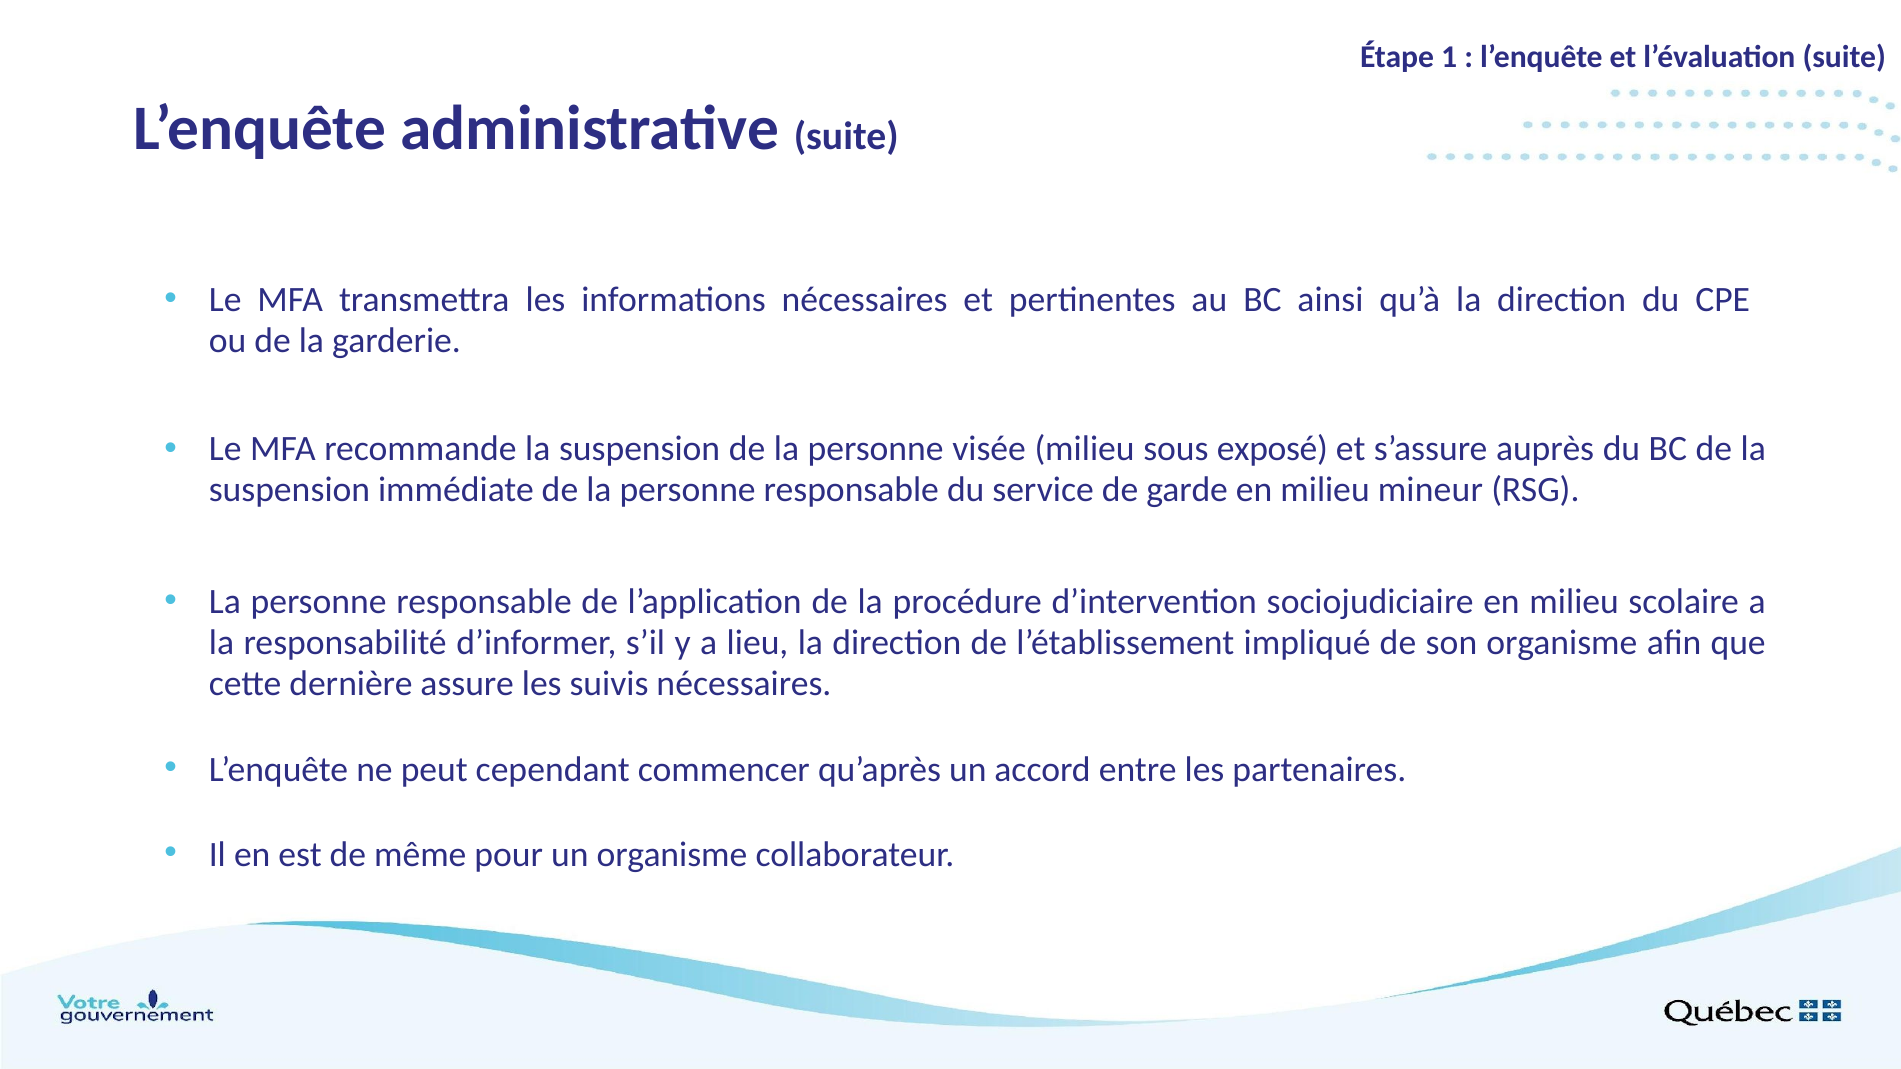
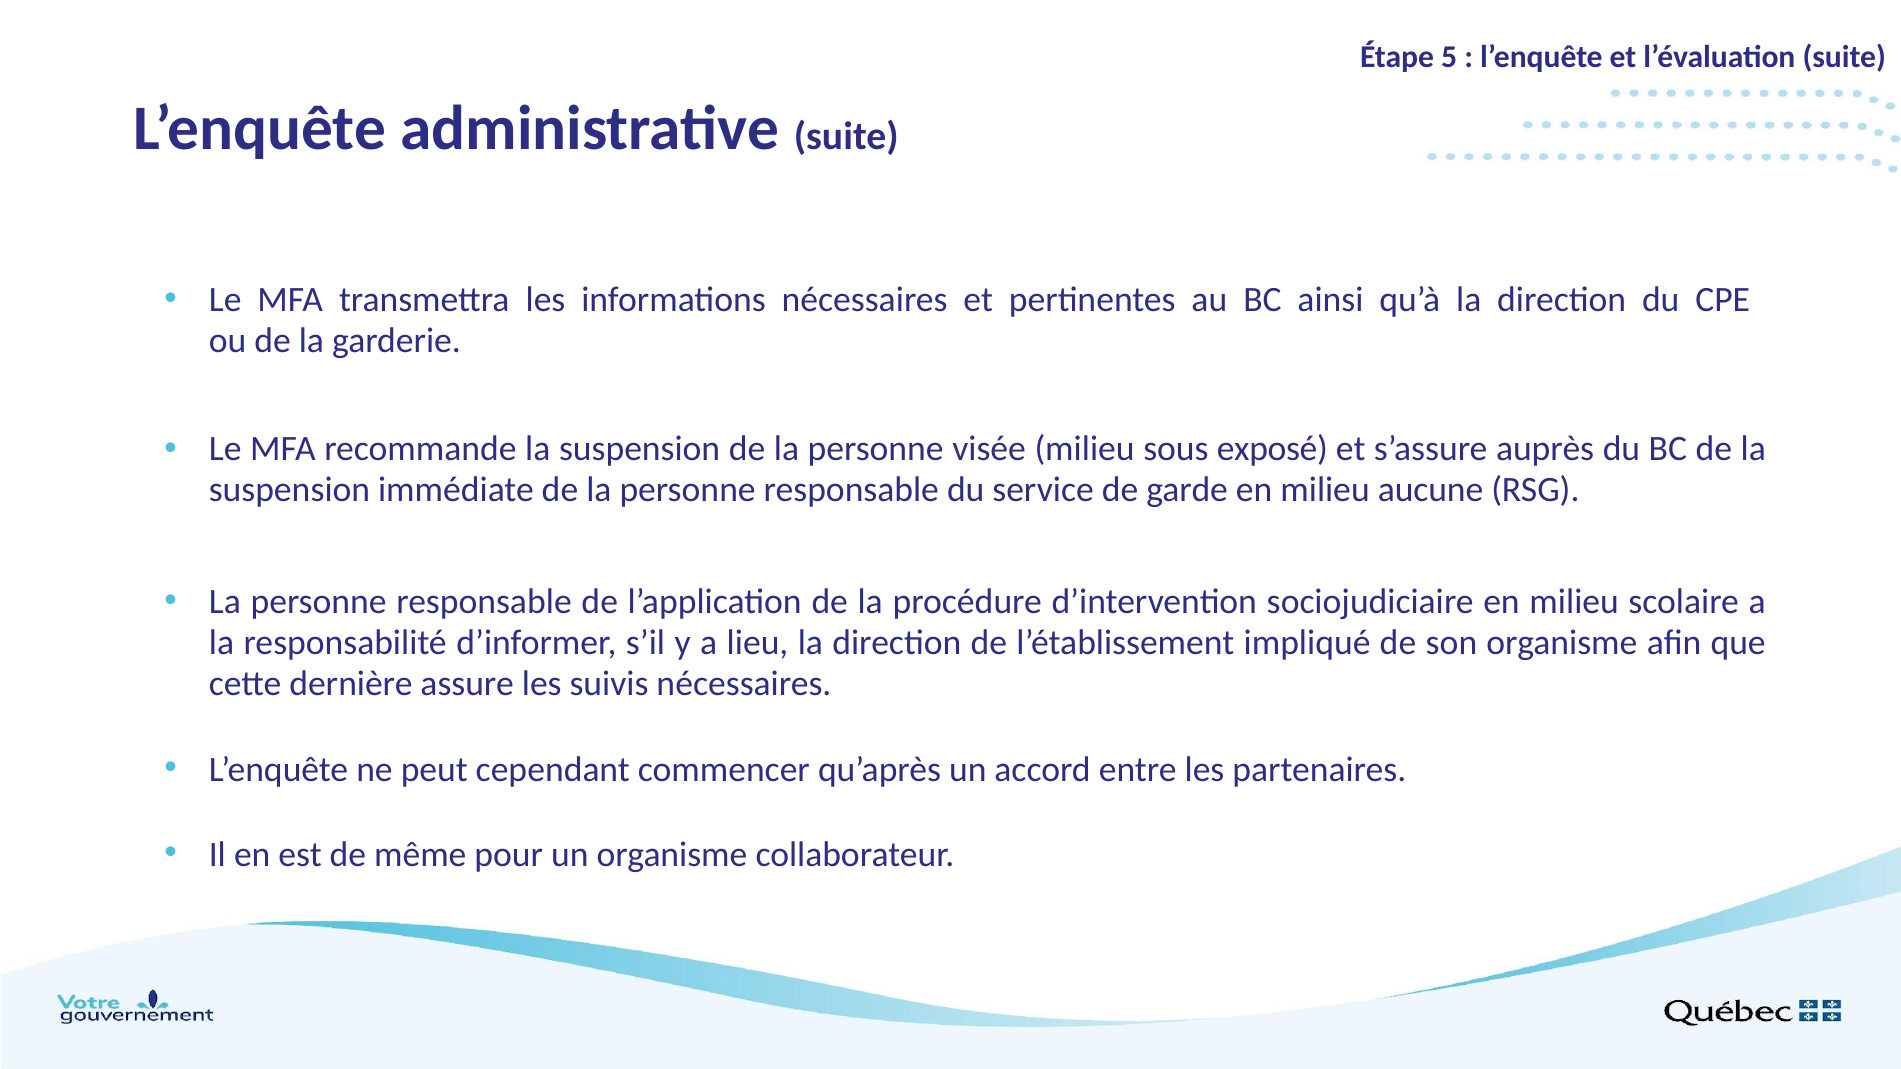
1: 1 -> 5
mineur: mineur -> aucune
